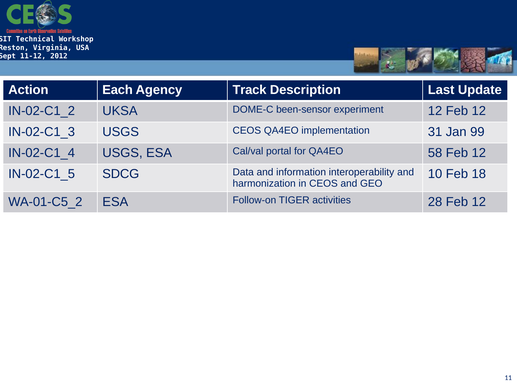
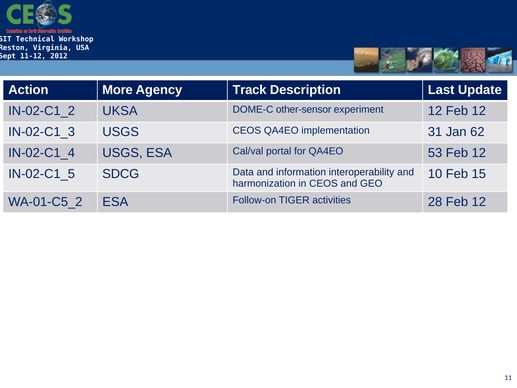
Each: Each -> More
been-sensor: been-sensor -> other-sensor
99: 99 -> 62
58: 58 -> 53
18: 18 -> 15
